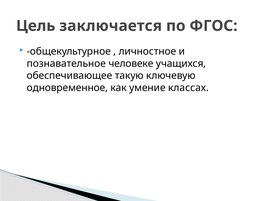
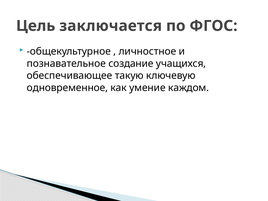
человеке: человеке -> создание
классах: классах -> каждом
